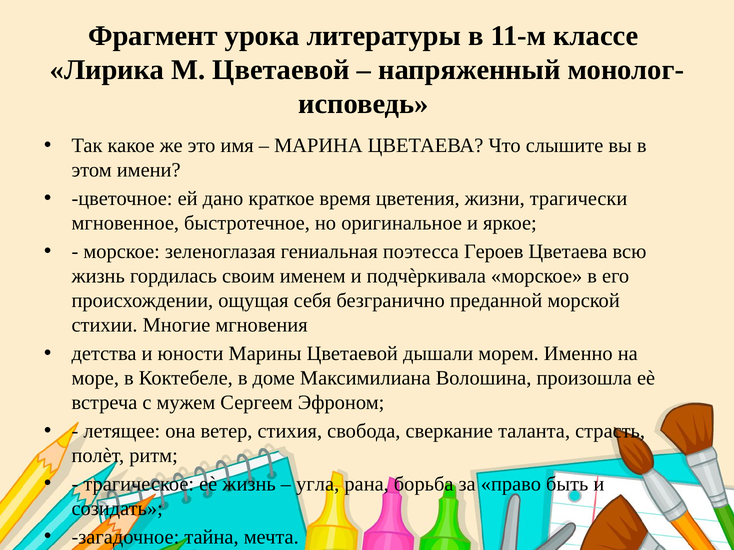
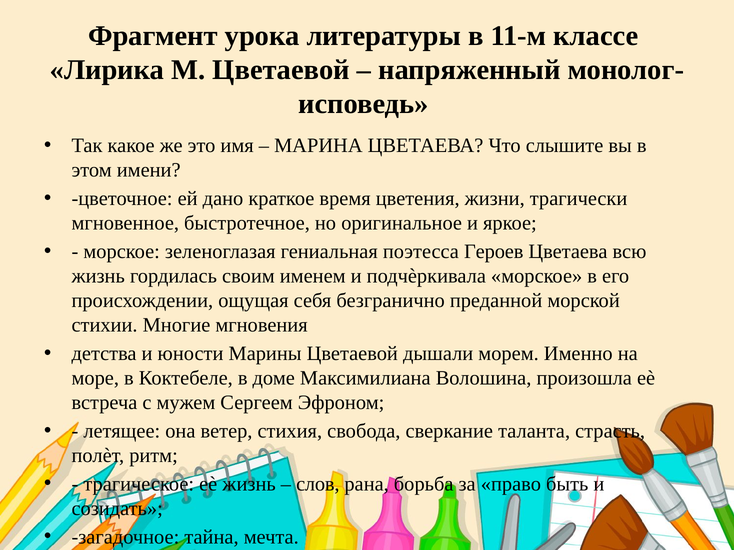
угла: угла -> слов
